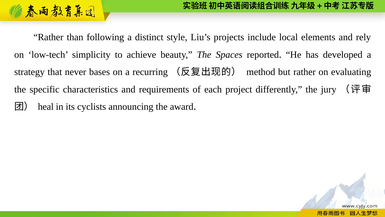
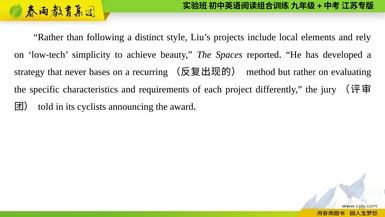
heal: heal -> told
